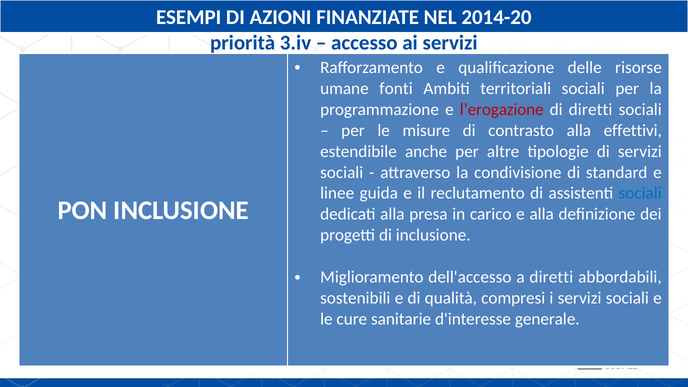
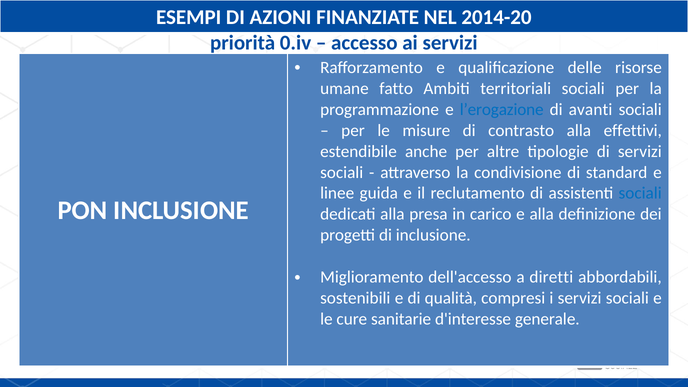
3.iv: 3.iv -> 0.iv
fonti: fonti -> fatto
l’erogazione colour: red -> blue
di diretti: diretti -> avanti
